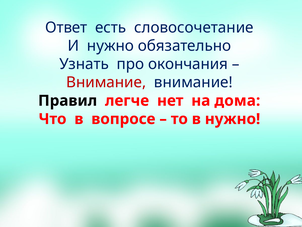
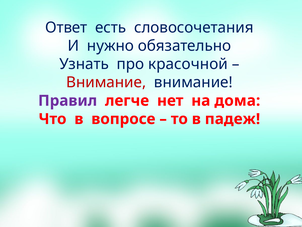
словосочетание: словосочетание -> словосочетания
окончания: окончания -> красочной
Правил colour: black -> purple
в нужно: нужно -> падеж
